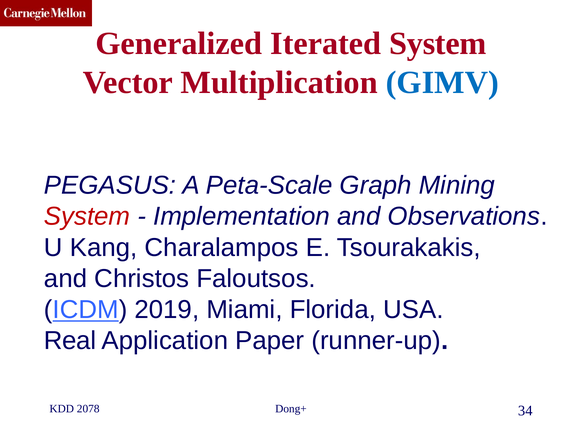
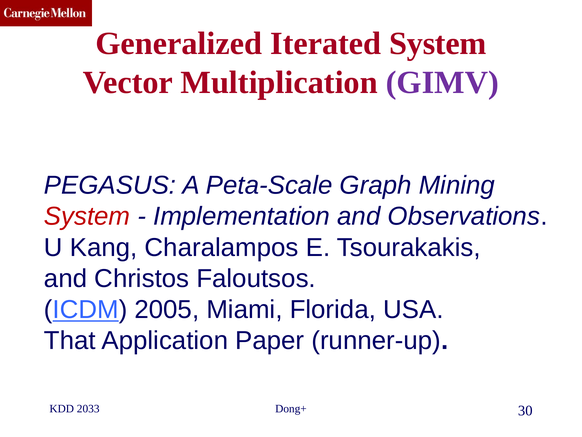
GIMV colour: blue -> purple
2019: 2019 -> 2005
Real: Real -> That
2078: 2078 -> 2033
34: 34 -> 30
